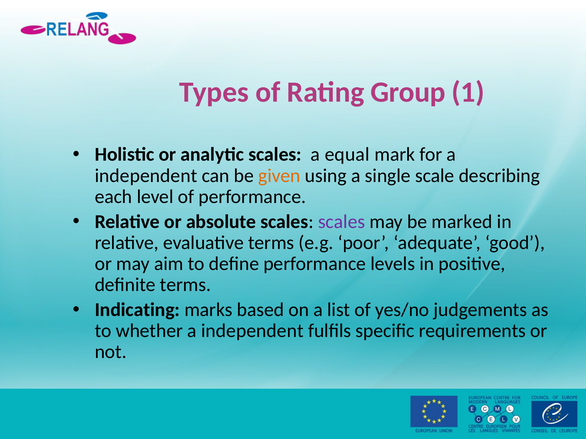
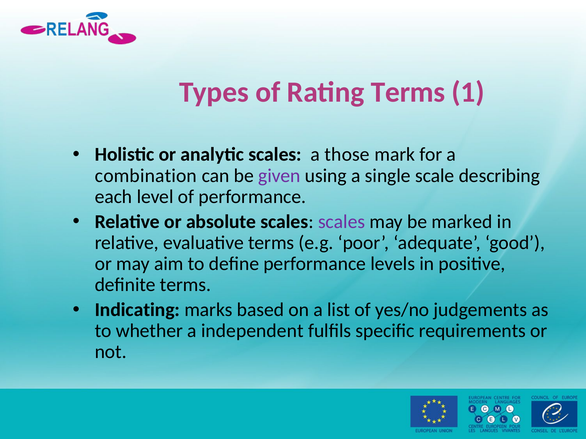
Rating Group: Group -> Terms
equal: equal -> those
independent at (146, 176): independent -> combination
given colour: orange -> purple
